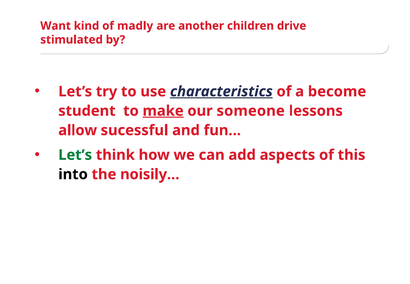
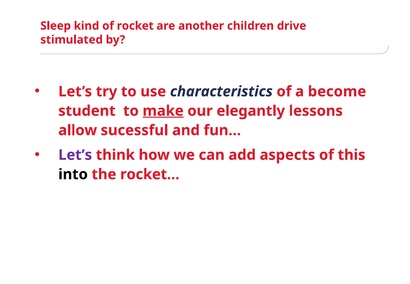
Want: Want -> Sleep
madly: madly -> rocket
characteristics underline: present -> none
someone: someone -> elegantly
Let’s at (75, 155) colour: green -> purple
noisily…: noisily… -> rocket…
